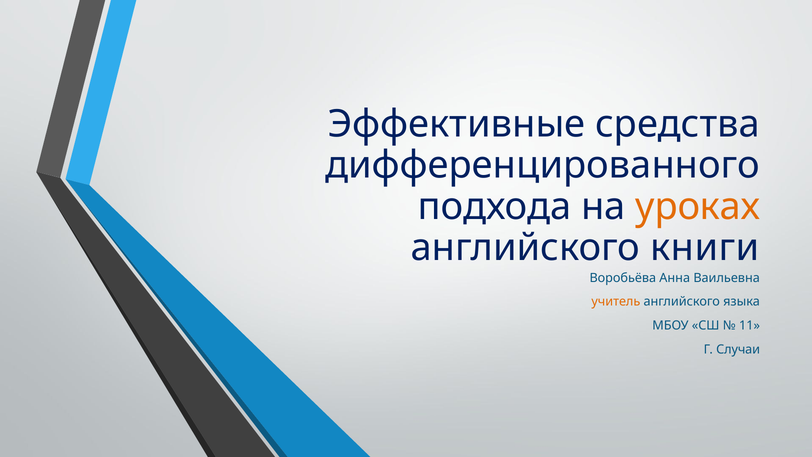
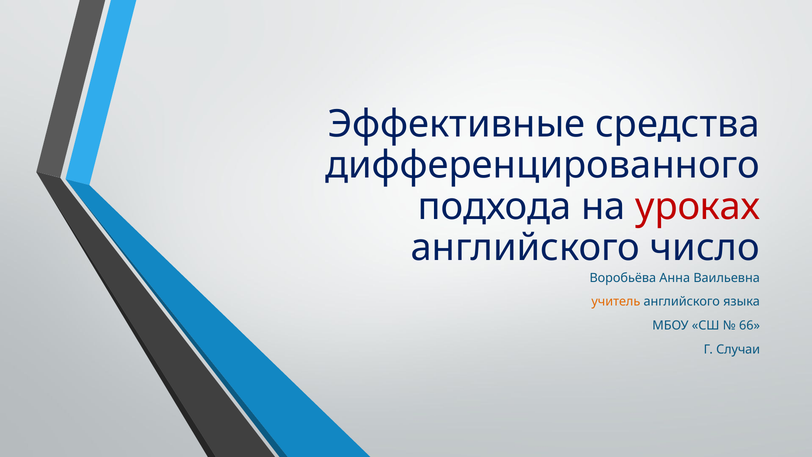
уроках colour: orange -> red
книги: книги -> число
11: 11 -> 66
